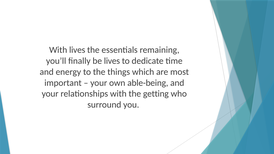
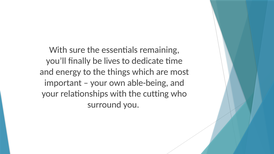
With lives: lives -> sure
getting: getting -> cutting
